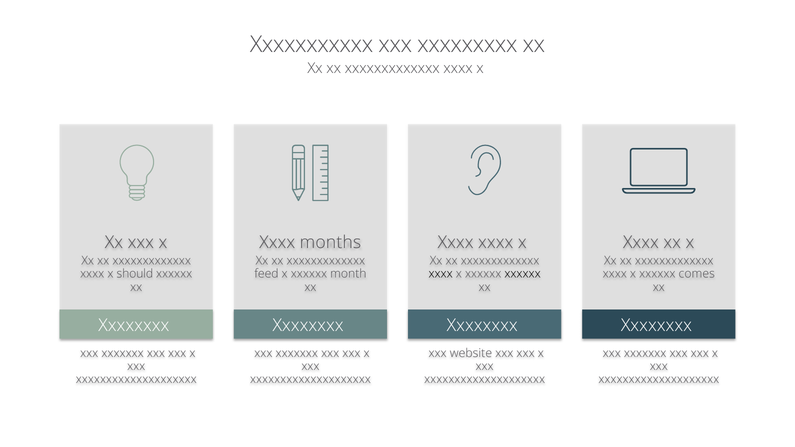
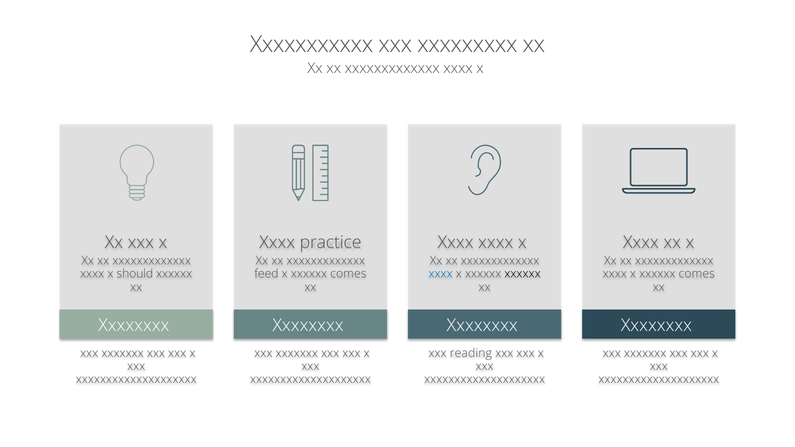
months: months -> practice
month at (348, 274): month -> comes
xxxx at (441, 274) colour: black -> blue
website: website -> reading
